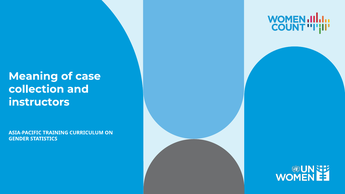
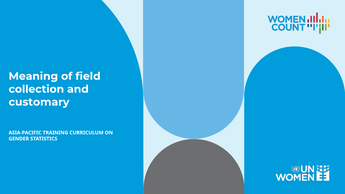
case: case -> field
instructors: instructors -> customary
